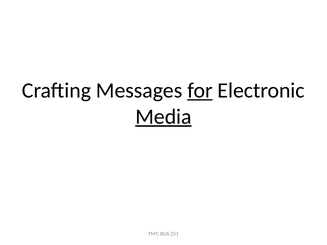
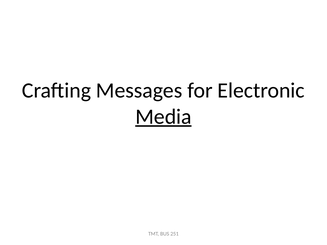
for underline: present -> none
